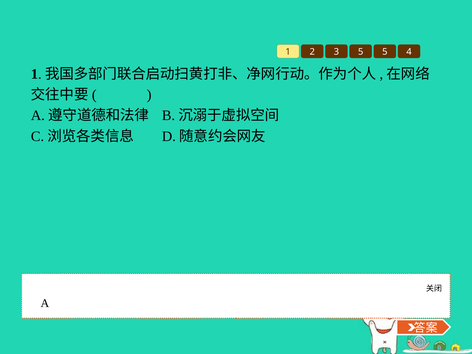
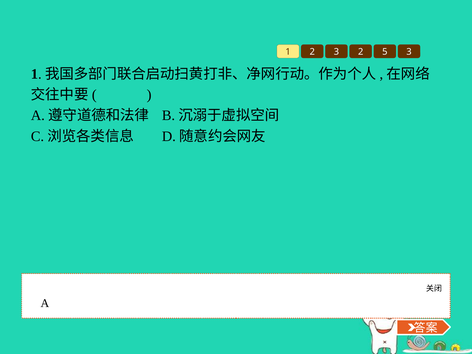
3 5: 5 -> 2
5 4: 4 -> 3
